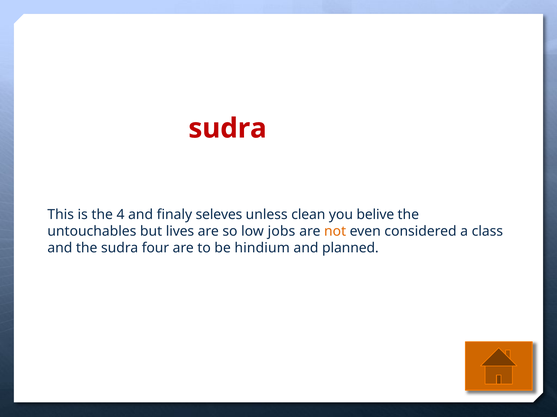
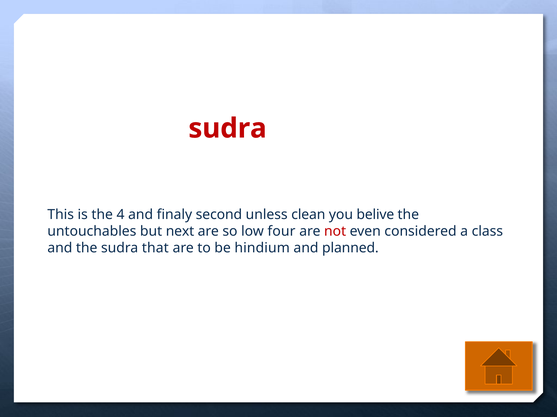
seleves: seleves -> second
lives: lives -> next
jobs: jobs -> four
not colour: orange -> red
four: four -> that
